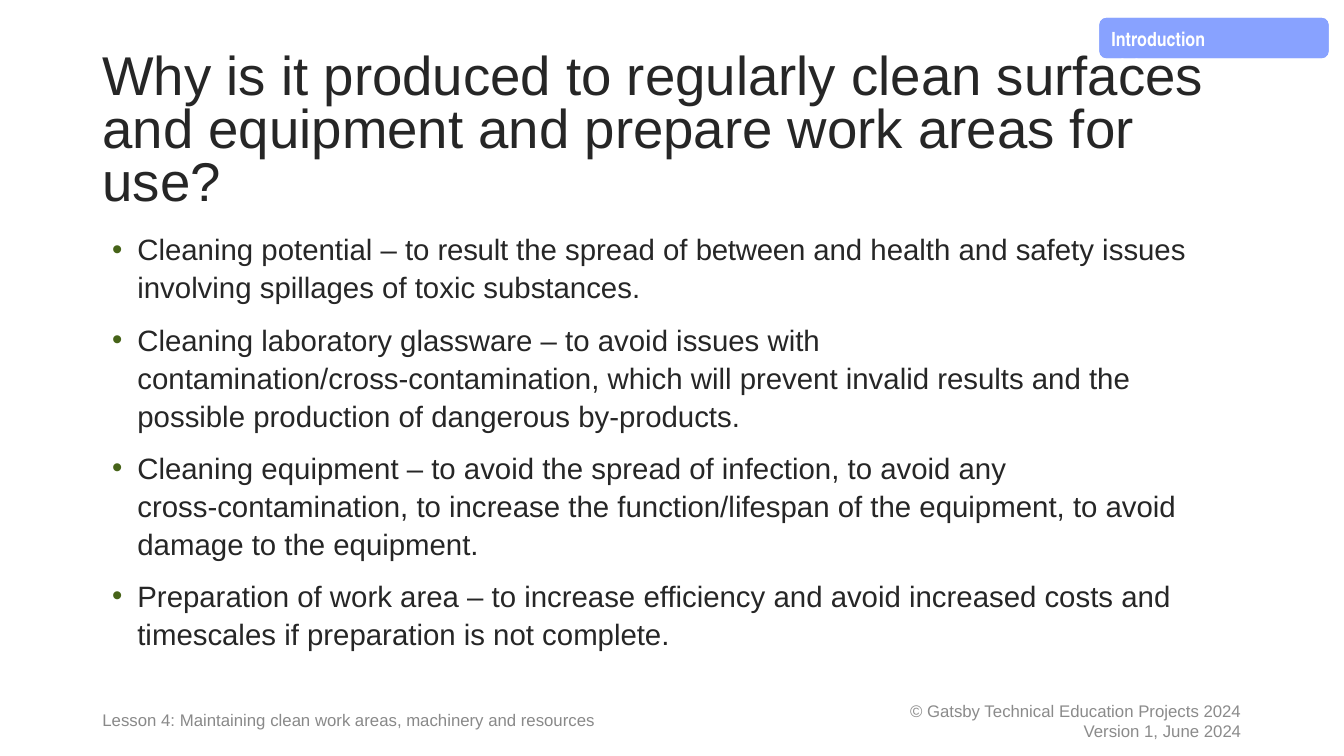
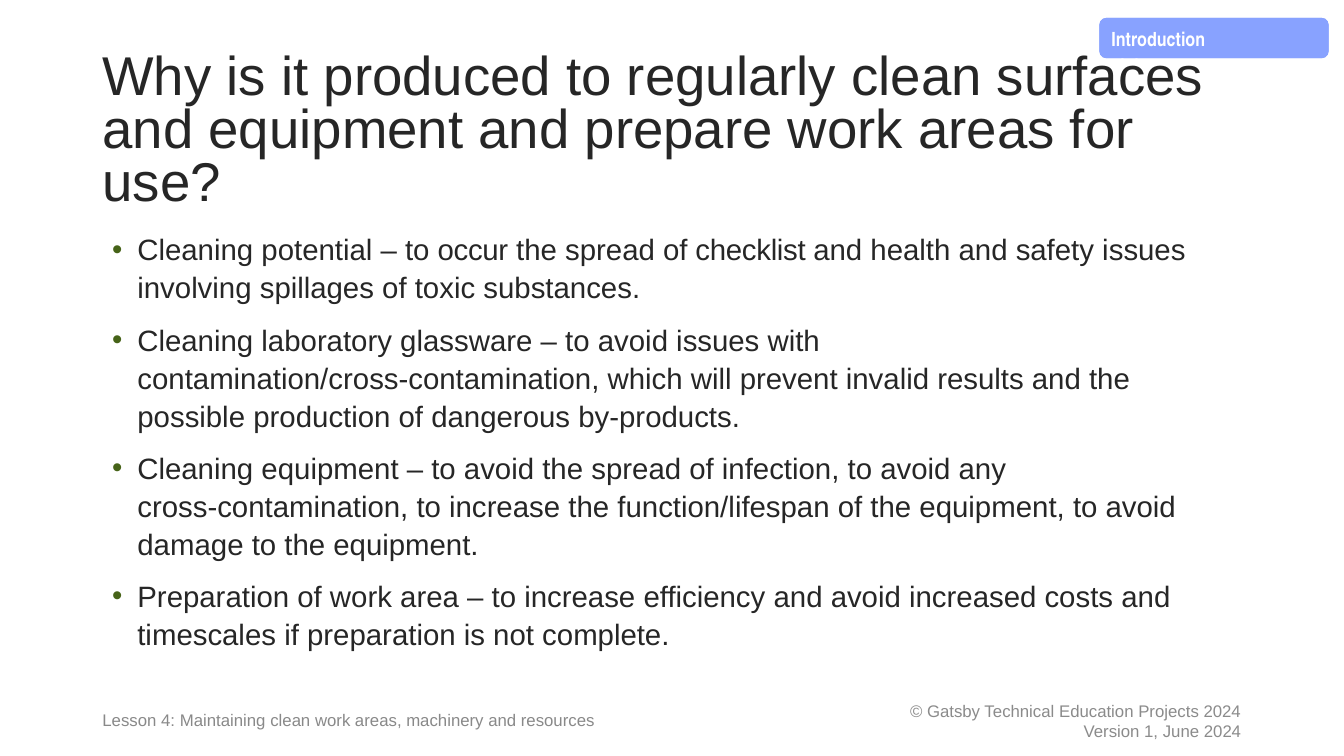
result: result -> occur
between: between -> checklist
